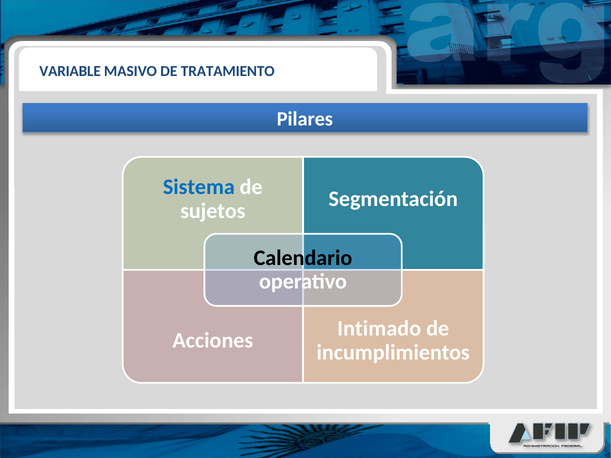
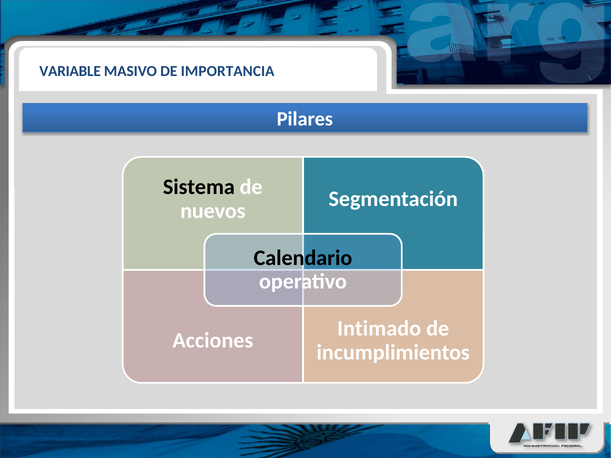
TRATAMIENTO: TRATAMIENTO -> IMPORTANCIA
Sistema colour: blue -> black
sujetos: sujetos -> nuevos
